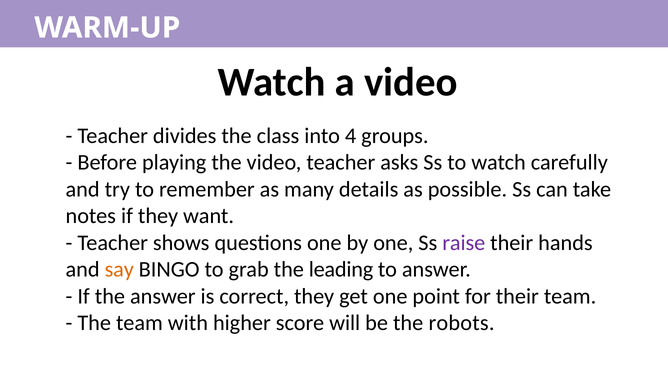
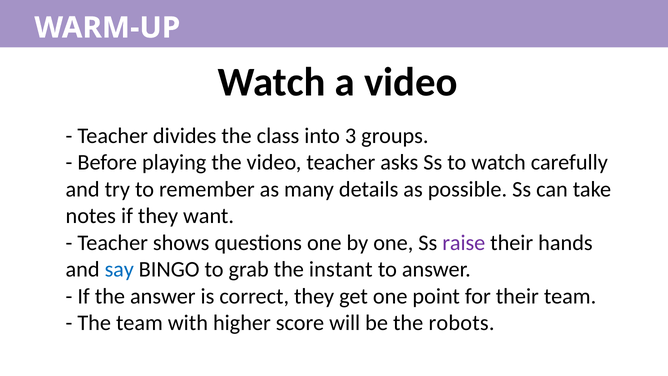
4: 4 -> 3
say colour: orange -> blue
leading: leading -> instant
